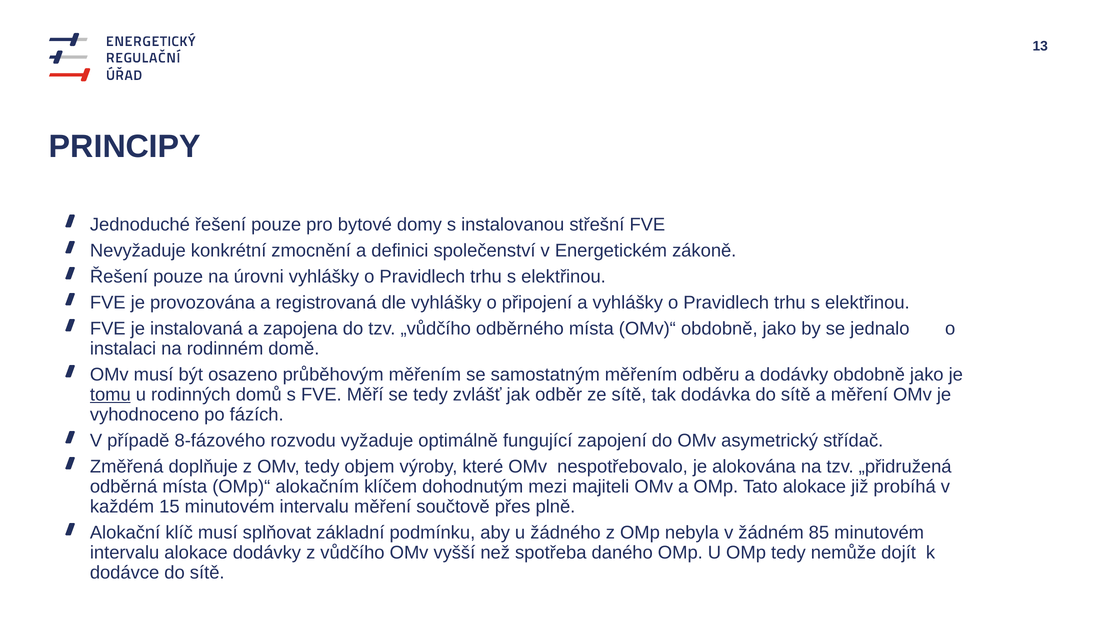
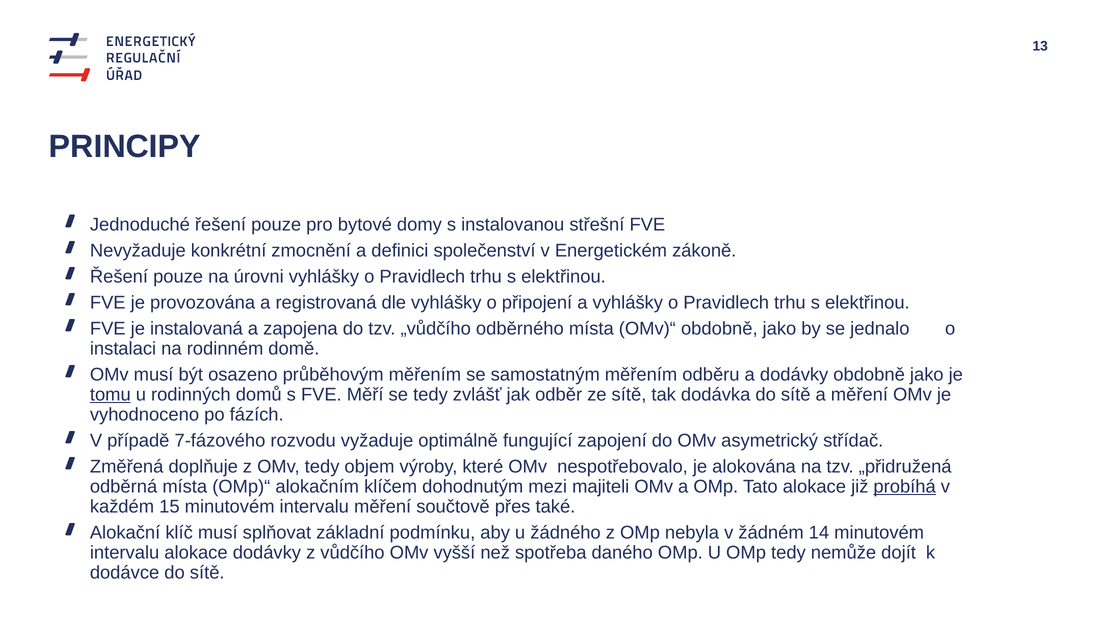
8-fázového: 8-fázového -> 7-fázového
probíhá underline: none -> present
plně: plně -> také
85: 85 -> 14
